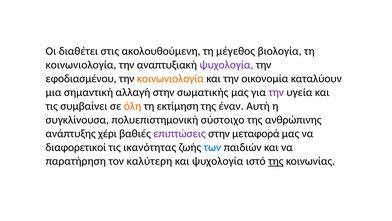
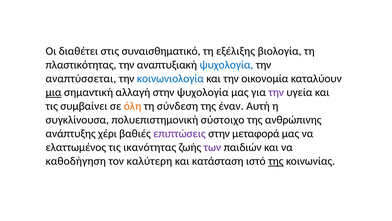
ακολουθούμενη: ακολουθούμενη -> συναισθηματικό
μέγεθος: μέγεθος -> εξέλιξης
κοινωνιολογία at (81, 65): κοινωνιολογία -> πλαστικότητας
ψυχολογία at (226, 65) colour: purple -> blue
εφοδιασμένου: εφοδιασμένου -> αναπτύσσεται
κοινωνιολογία at (170, 78) colour: orange -> blue
μια underline: none -> present
στην σωματικής: σωματικής -> ψυχολογία
εκτίμηση: εκτίμηση -> σύνδεση
διαφορετικοί: διαφορετικοί -> ελαττωμένος
των colour: blue -> purple
παρατήρηση: παρατήρηση -> καθοδήγηση
και ψυχολογία: ψυχολογία -> κατάσταση
